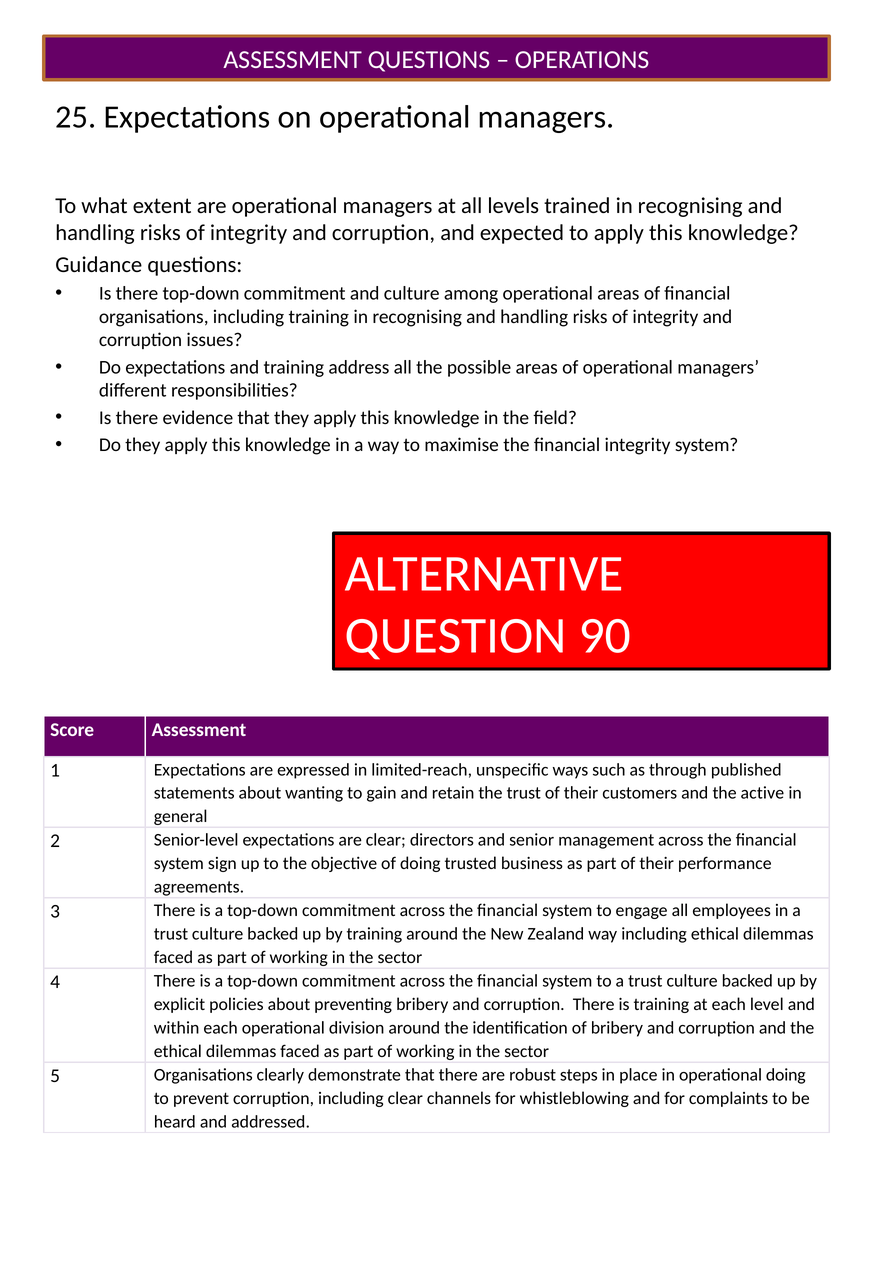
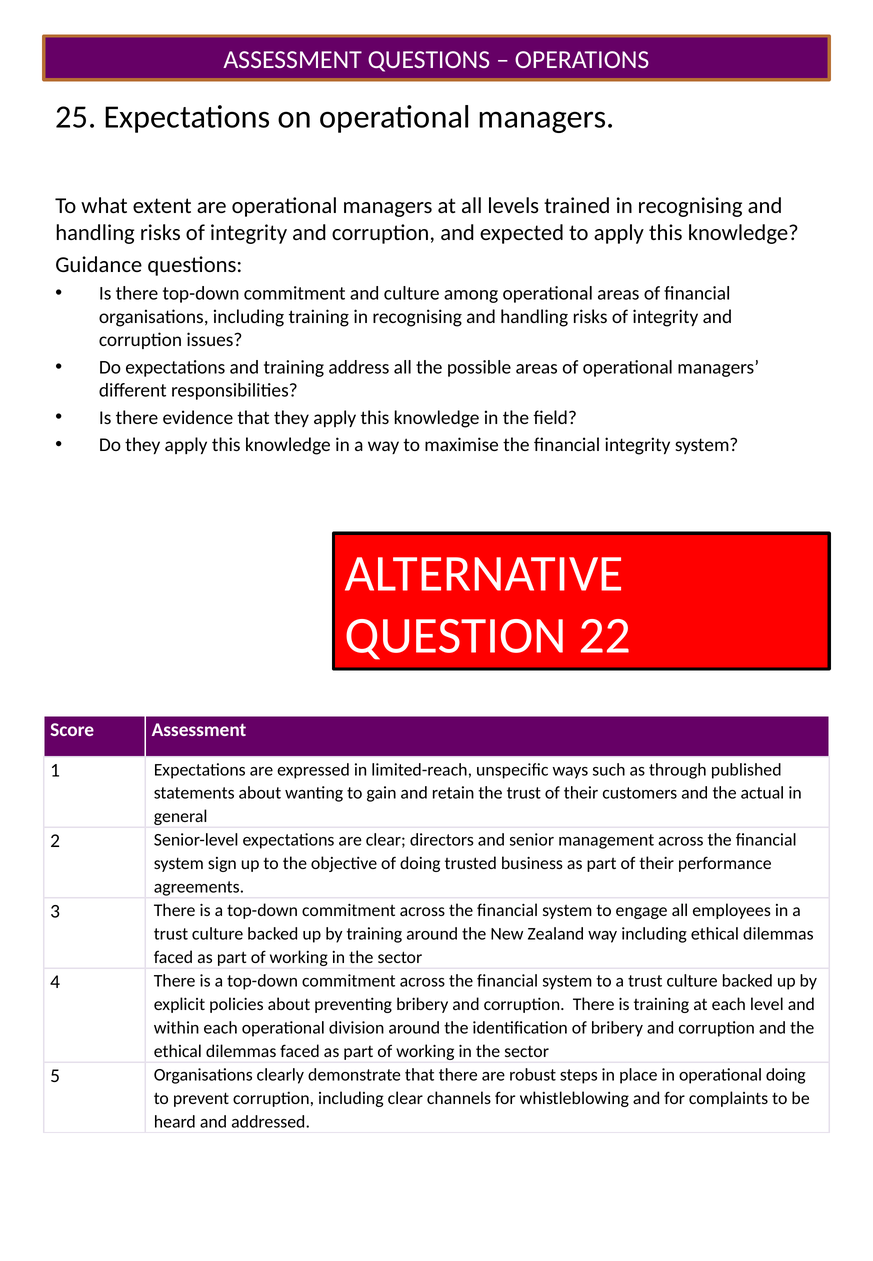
90: 90 -> 22
active: active -> actual
